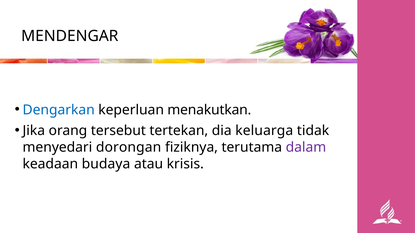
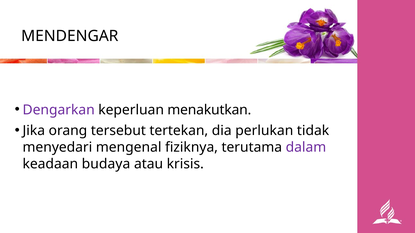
Dengarkan colour: blue -> purple
keluarga: keluarga -> perlukan
dorongan: dorongan -> mengenal
